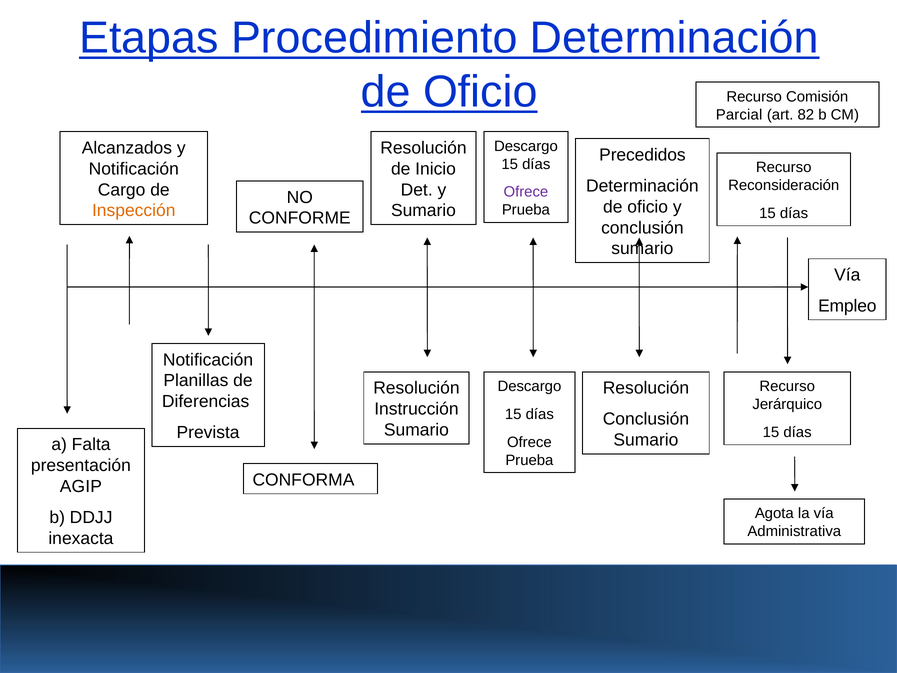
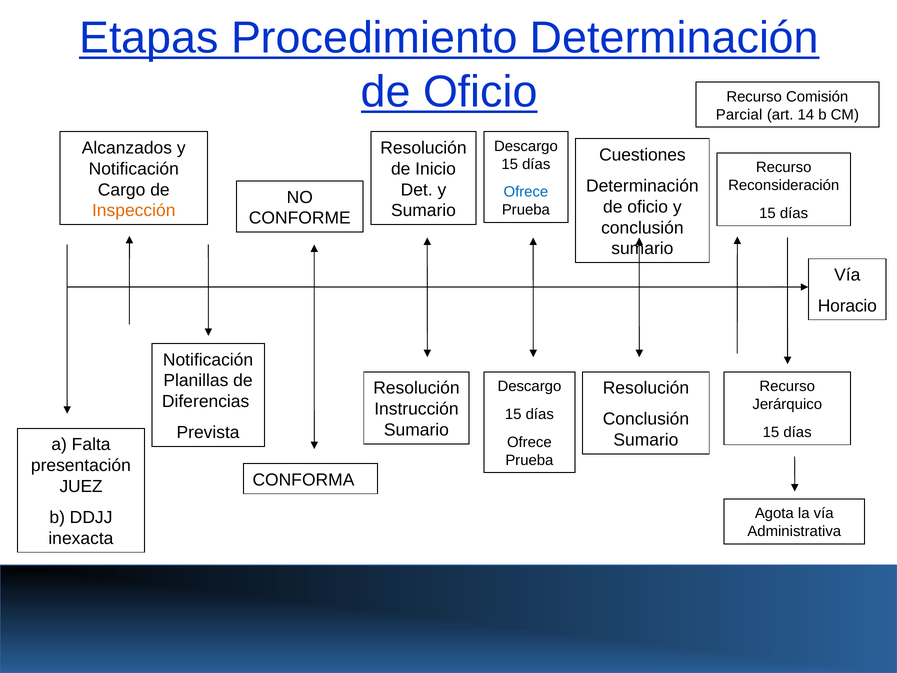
82: 82 -> 14
Precedidos: Precedidos -> Cuestiones
Ofrece at (526, 192) colour: purple -> blue
Empleo: Empleo -> Horacio
AGIP: AGIP -> JUEZ
